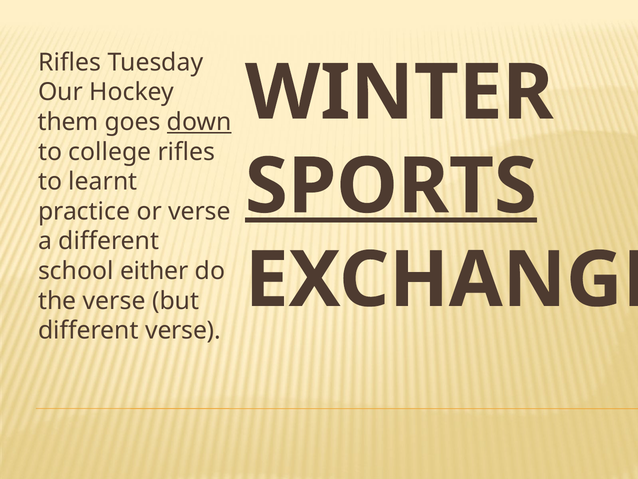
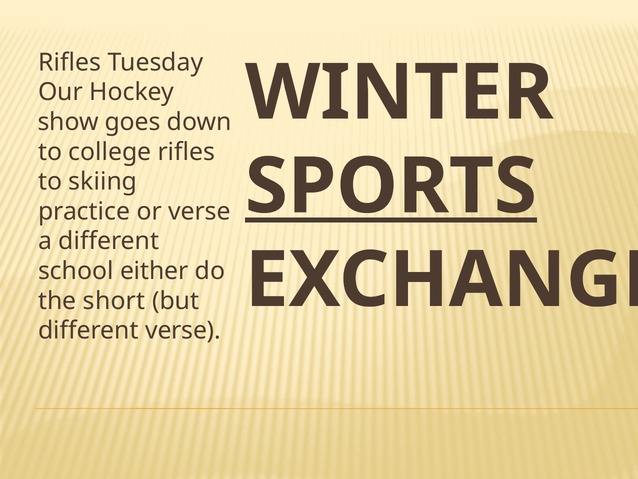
them: them -> show
down underline: present -> none
learnt: learnt -> skiing
the verse: verse -> short
